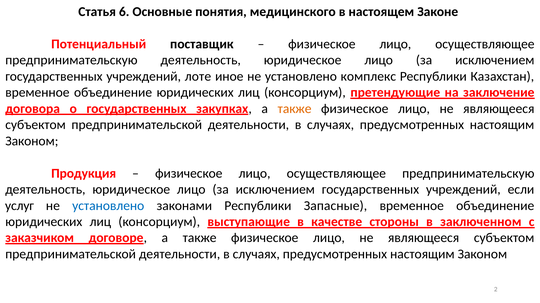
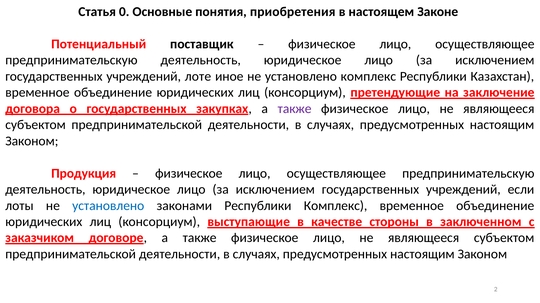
6: 6 -> 0
медицинского: медицинского -> приобретения
также at (295, 109) colour: orange -> purple
услуг: услуг -> лоты
Республики Запасные: Запасные -> Комплекс
